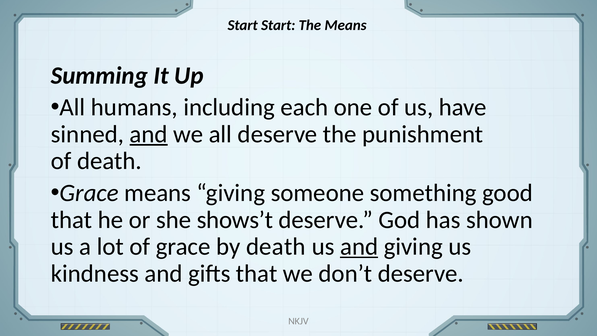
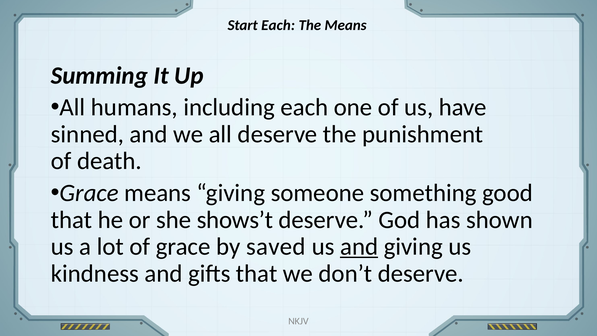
Start Start: Start -> Each
and at (149, 134) underline: present -> none
by death: death -> saved
